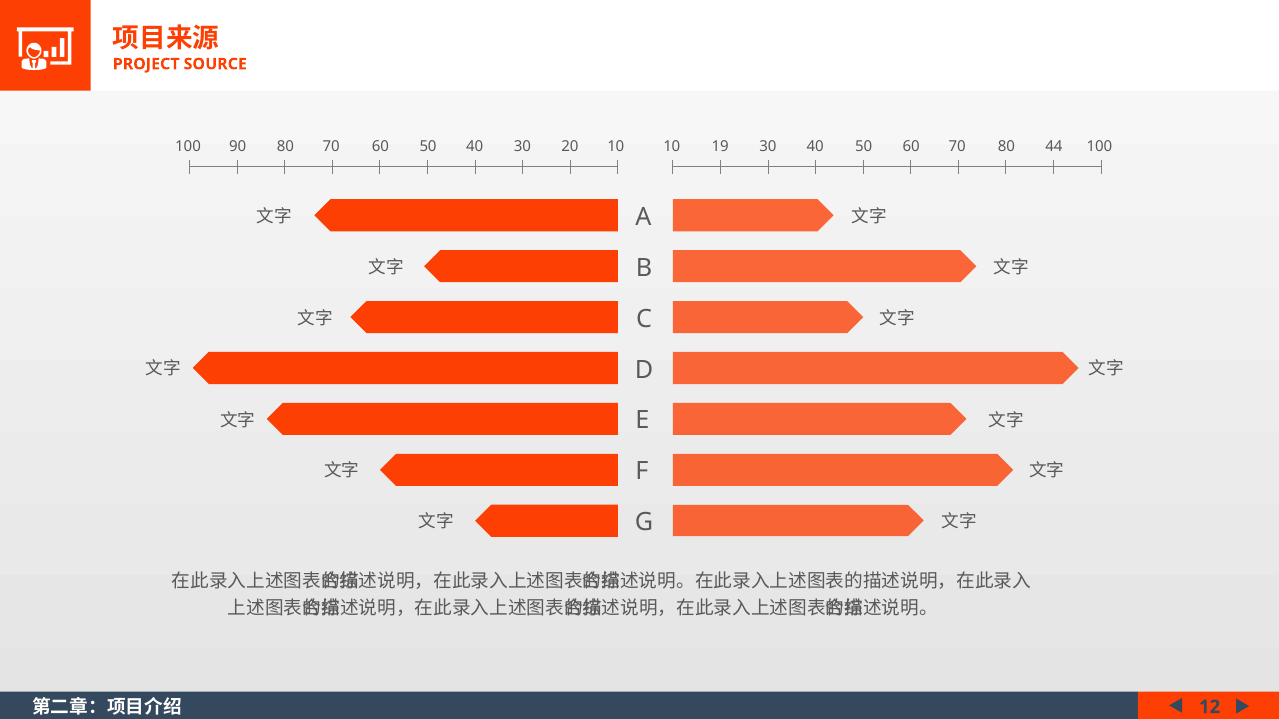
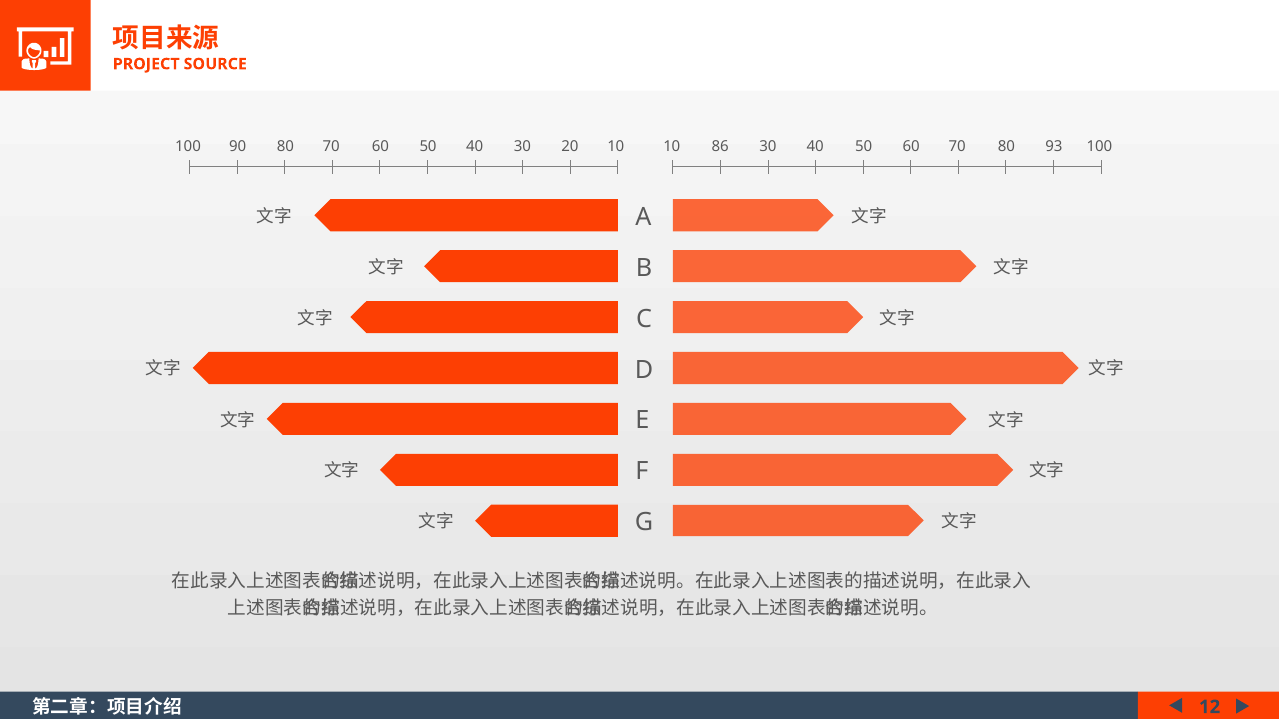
19: 19 -> 86
44: 44 -> 93
